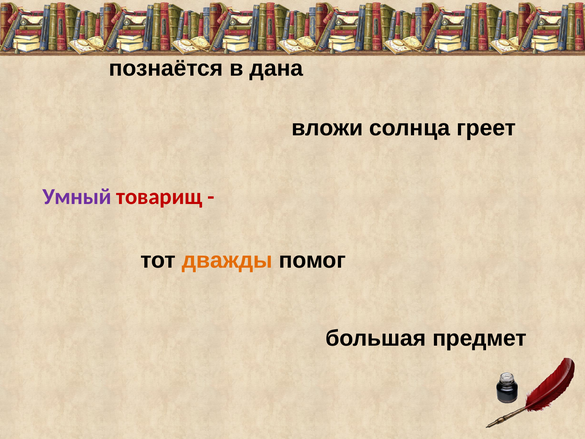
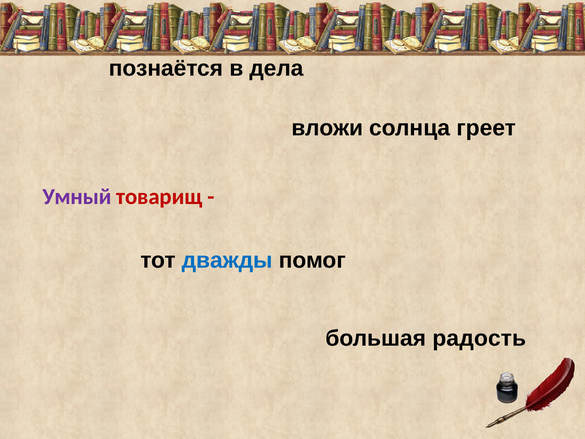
дана: дана -> дела
дважды colour: orange -> blue
предмет: предмет -> радость
